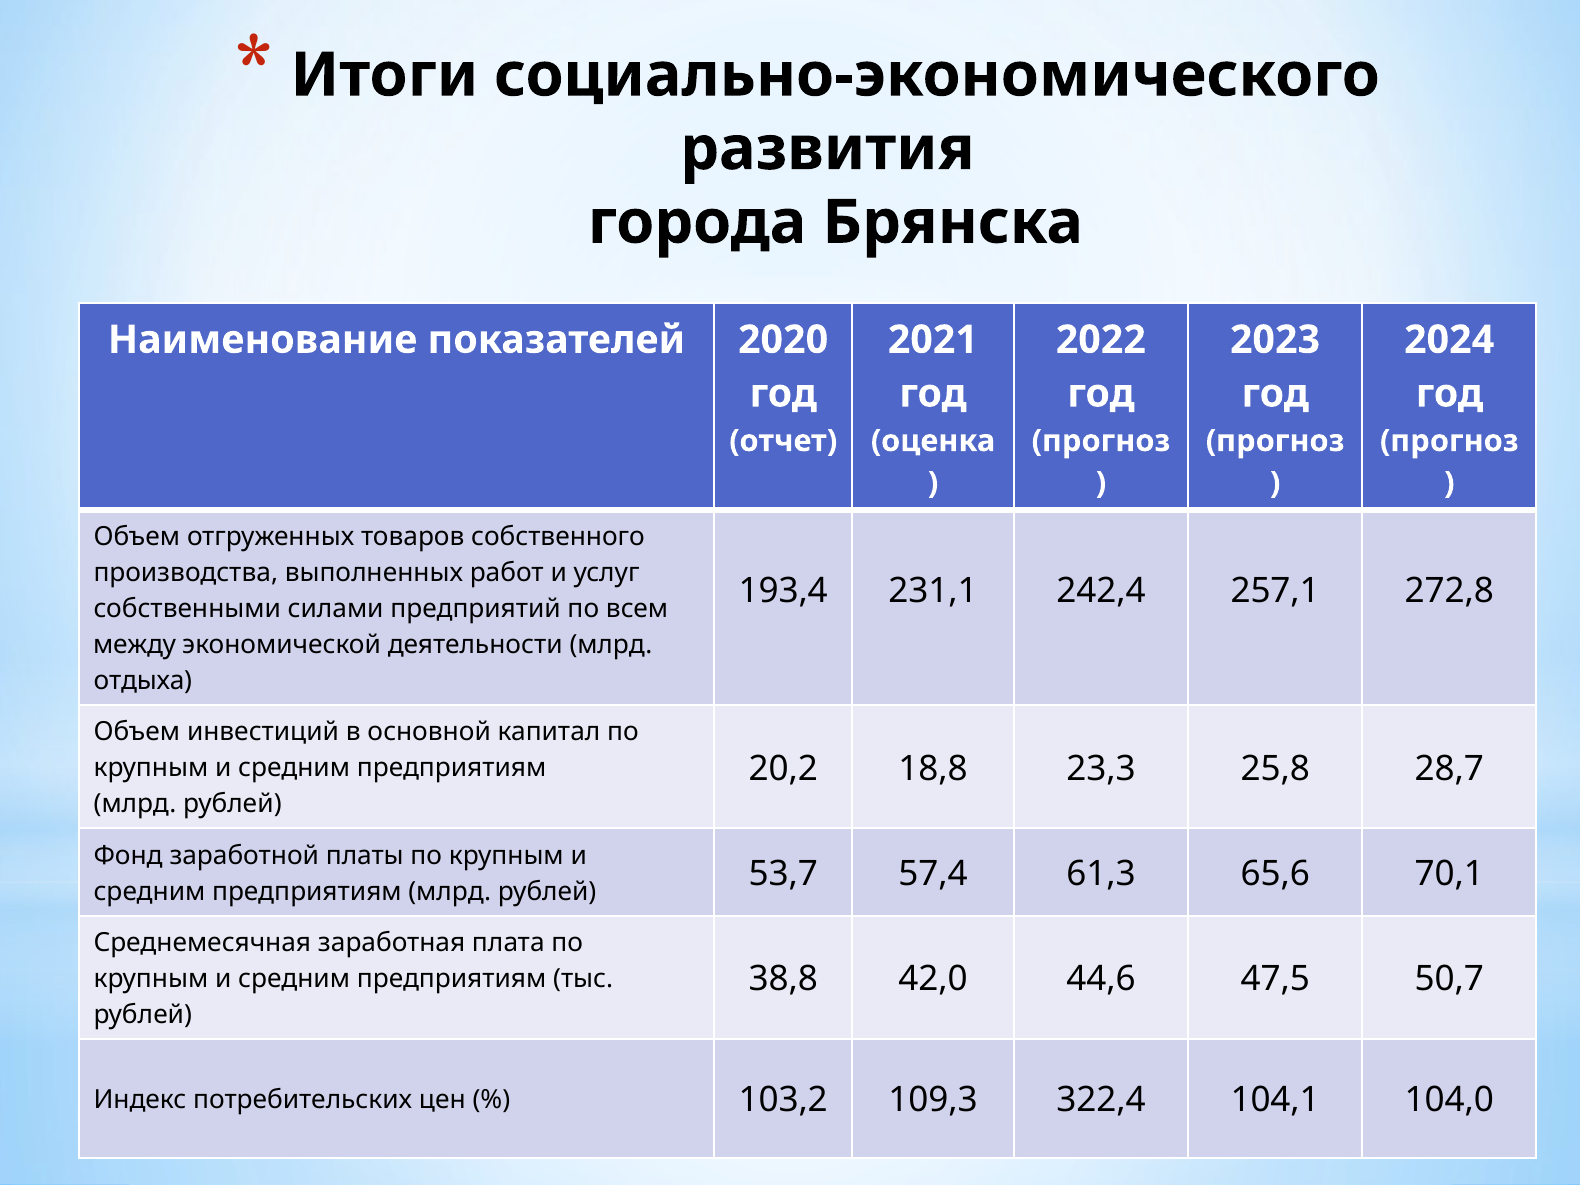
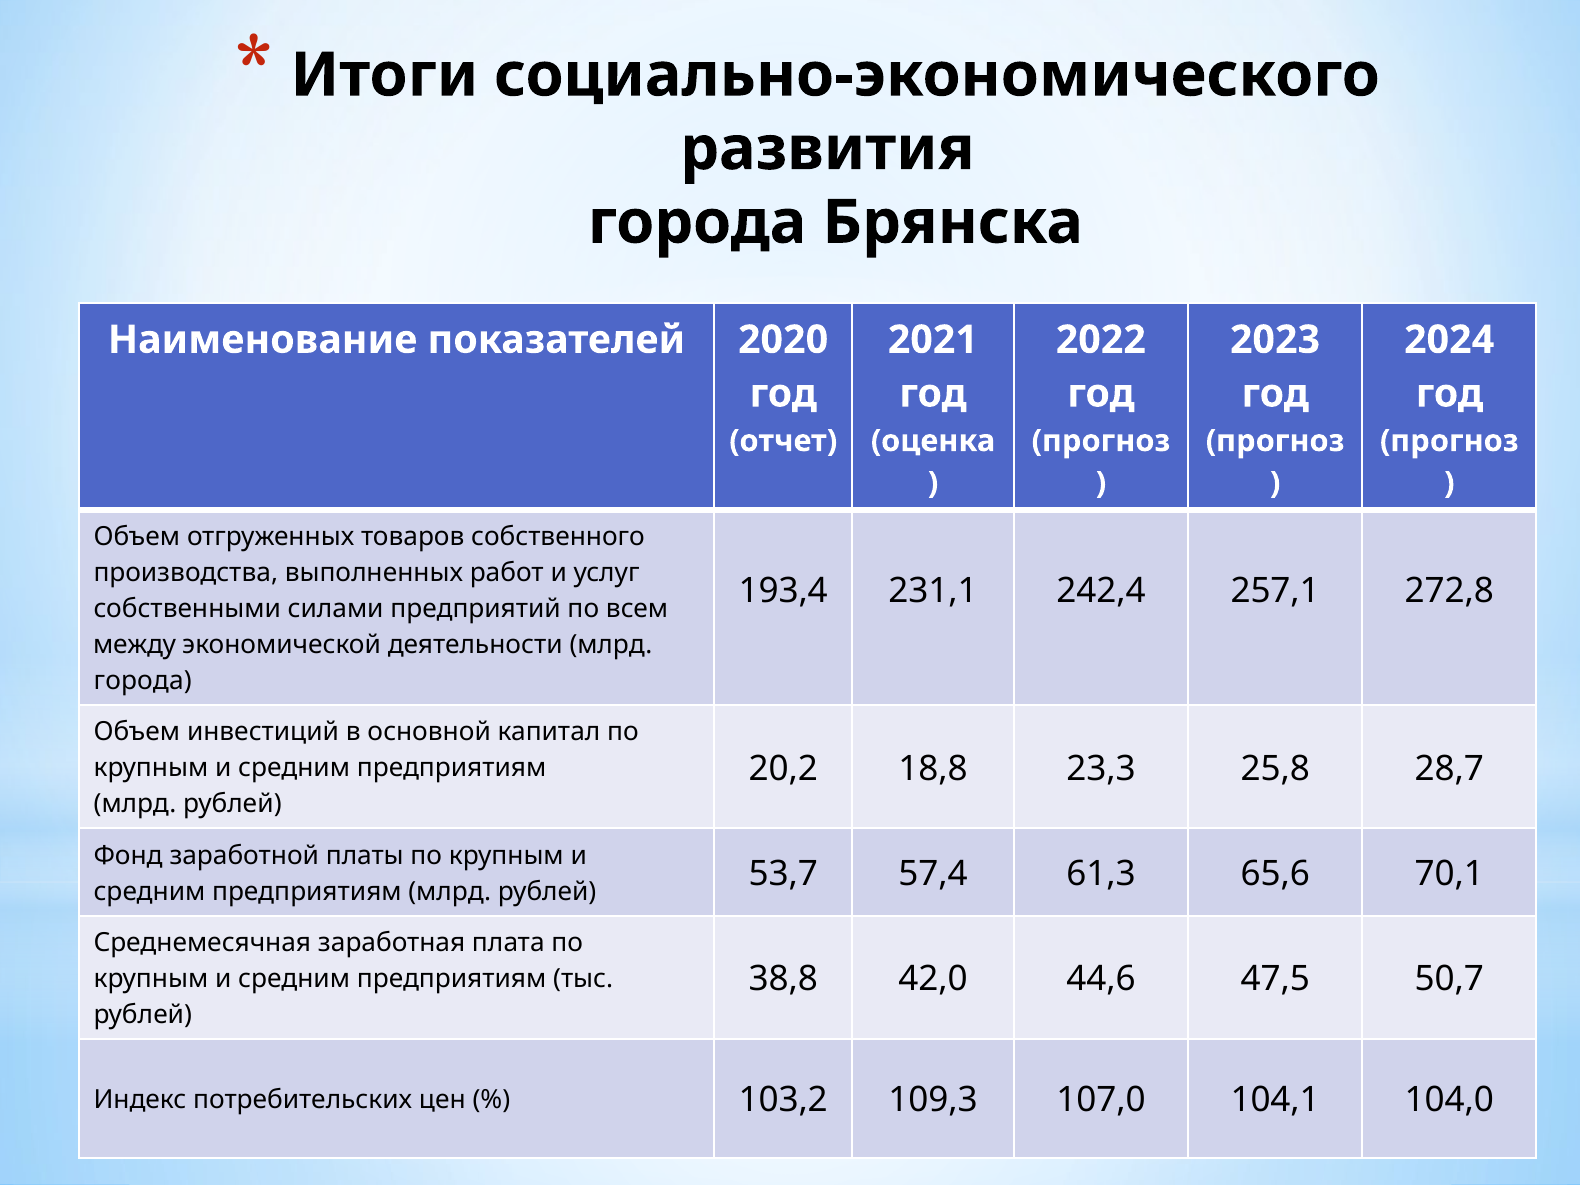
отдыха at (143, 681): отдыха -> города
322,4: 322,4 -> 107,0
